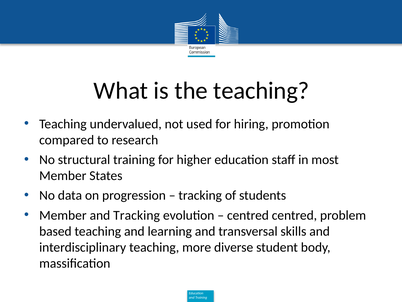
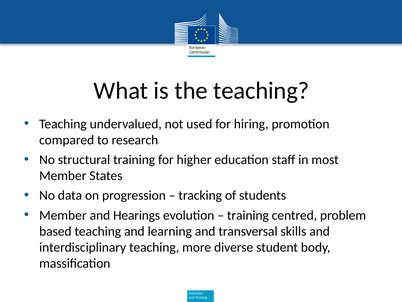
and Tracking: Tracking -> Hearings
centred at (248, 215): centred -> training
